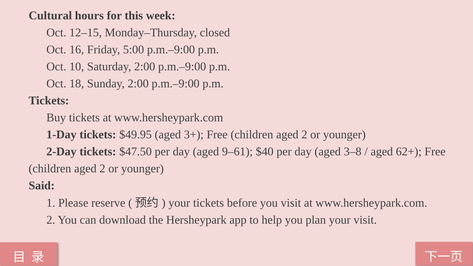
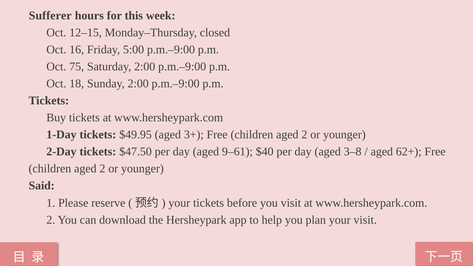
Cultural: Cultural -> Sufferer
10: 10 -> 75
